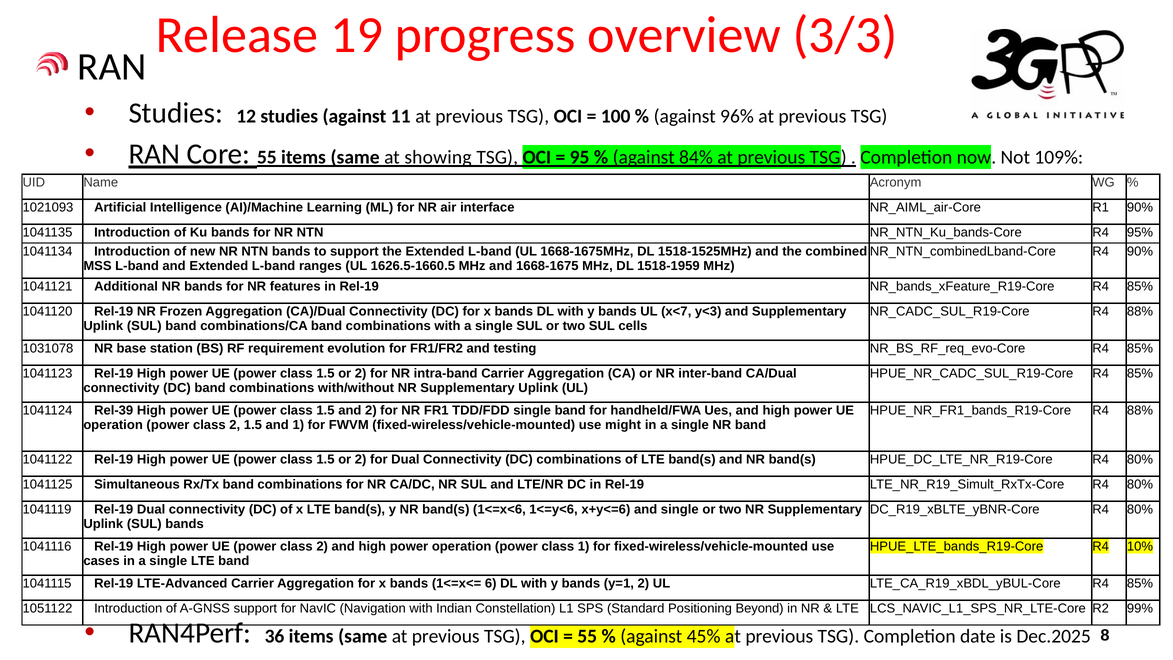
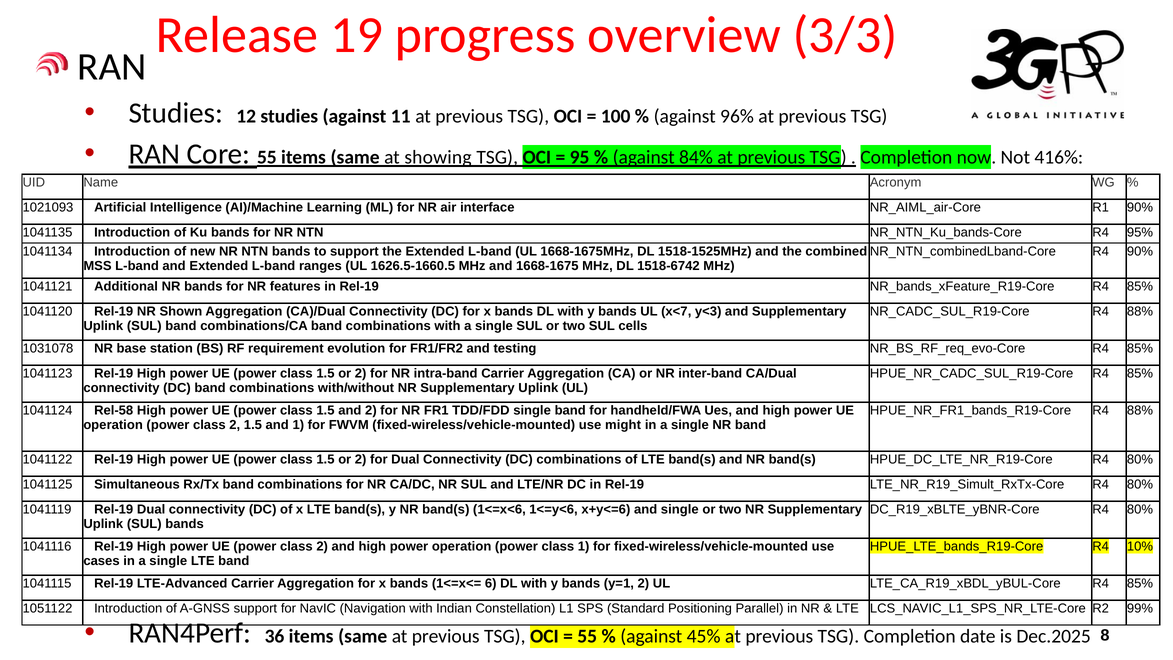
109%: 109% -> 416%
1518-1959: 1518-1959 -> 1518-6742
Frozen: Frozen -> Shown
Rel-39: Rel-39 -> Rel-58
Beyond: Beyond -> Parallel
